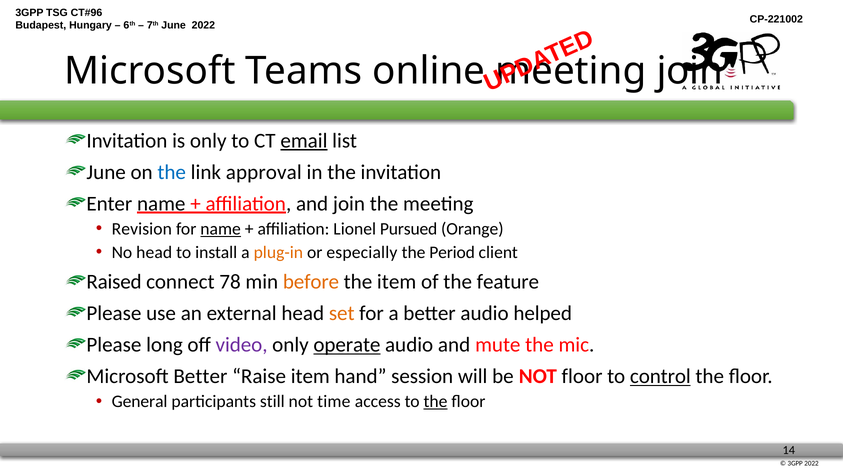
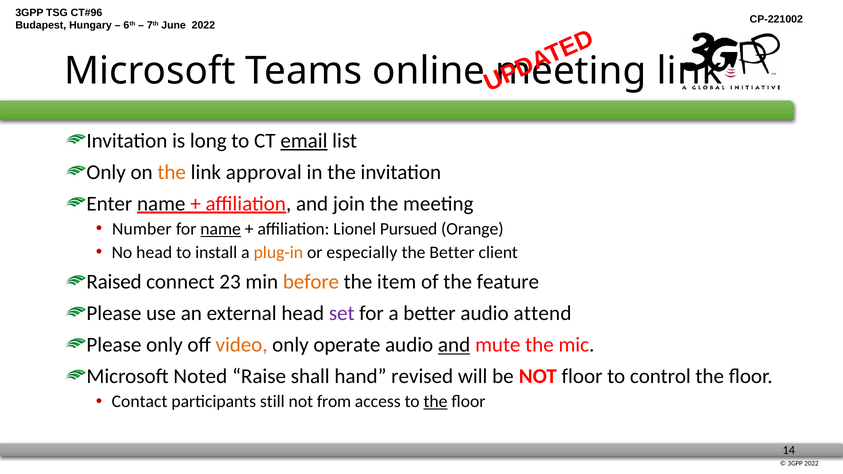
join at (690, 71): join -> link
is only: only -> long
June at (106, 172): June -> Only
the at (172, 172) colour: blue -> orange
Revision: Revision -> Number
the Period: Period -> Better
78: 78 -> 23
set colour: orange -> purple
helped: helped -> attend
Please long: long -> only
video colour: purple -> orange
operate underline: present -> none
and at (454, 345) underline: none -> present
Microsoft Better: Better -> Noted
Raise item: item -> shall
session: session -> revised
control underline: present -> none
General: General -> Contact
time: time -> from
